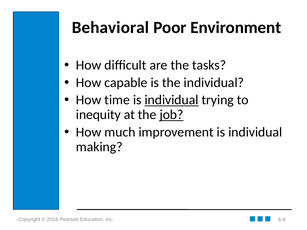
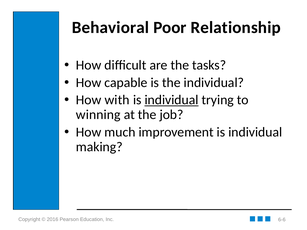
Environment: Environment -> Relationship
time: time -> with
inequity: inequity -> winning
job underline: present -> none
